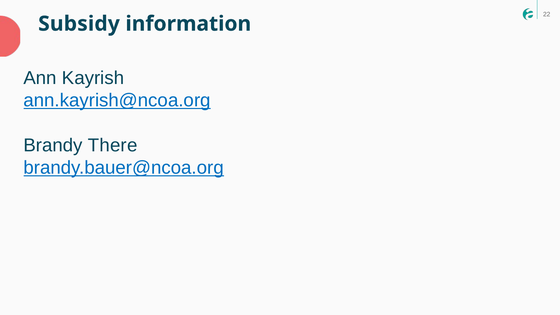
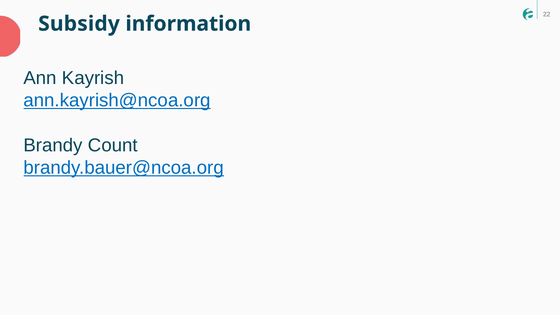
There: There -> Count
